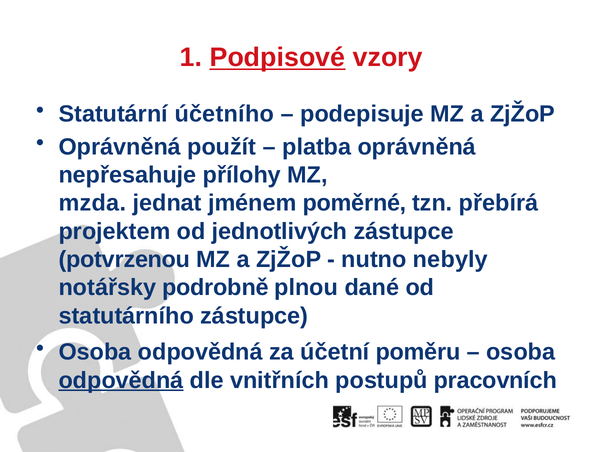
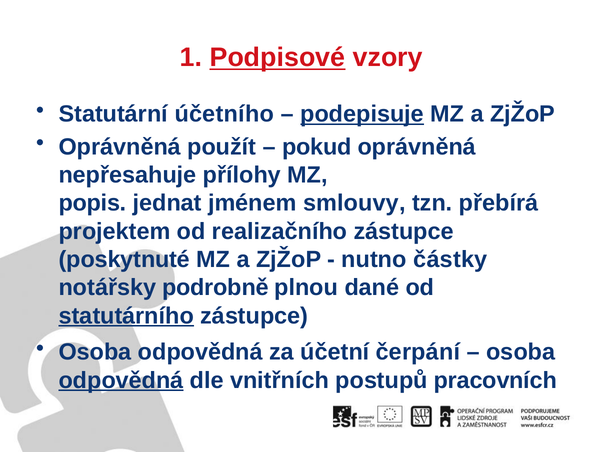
podepisuje underline: none -> present
platba: platba -> pokud
mzda: mzda -> popis
poměrné: poměrné -> smlouvy
jednotlivých: jednotlivých -> realizačního
potvrzenou: potvrzenou -> poskytnuté
nebyly: nebyly -> částky
statutárního underline: none -> present
poměru: poměru -> čerpání
